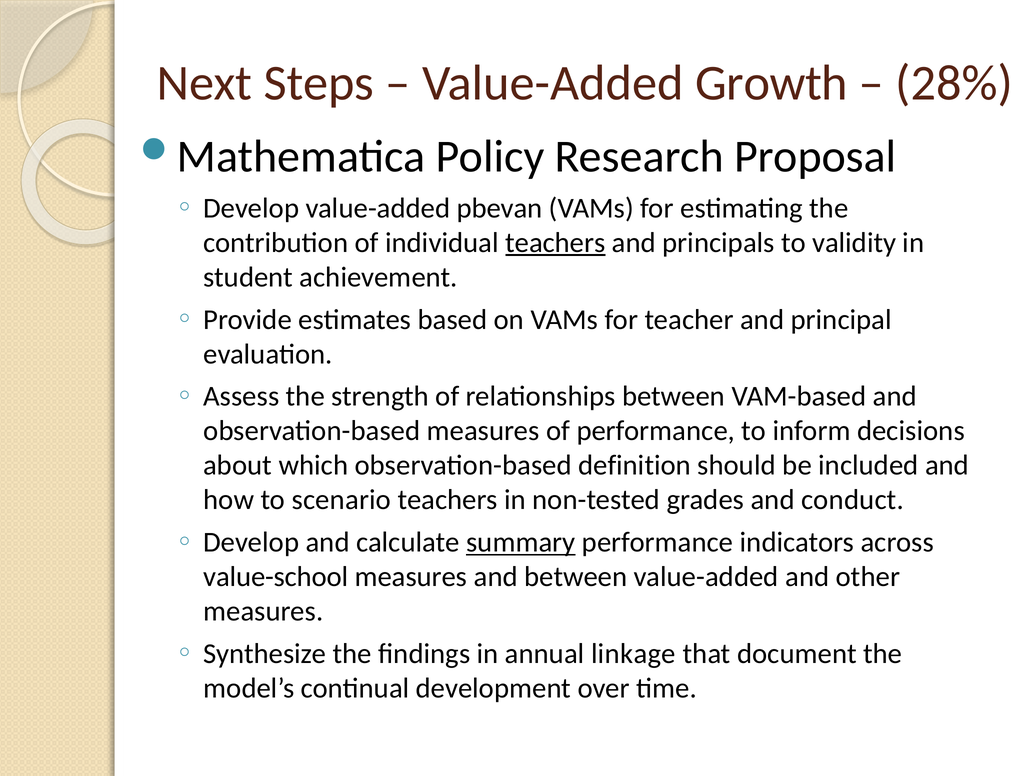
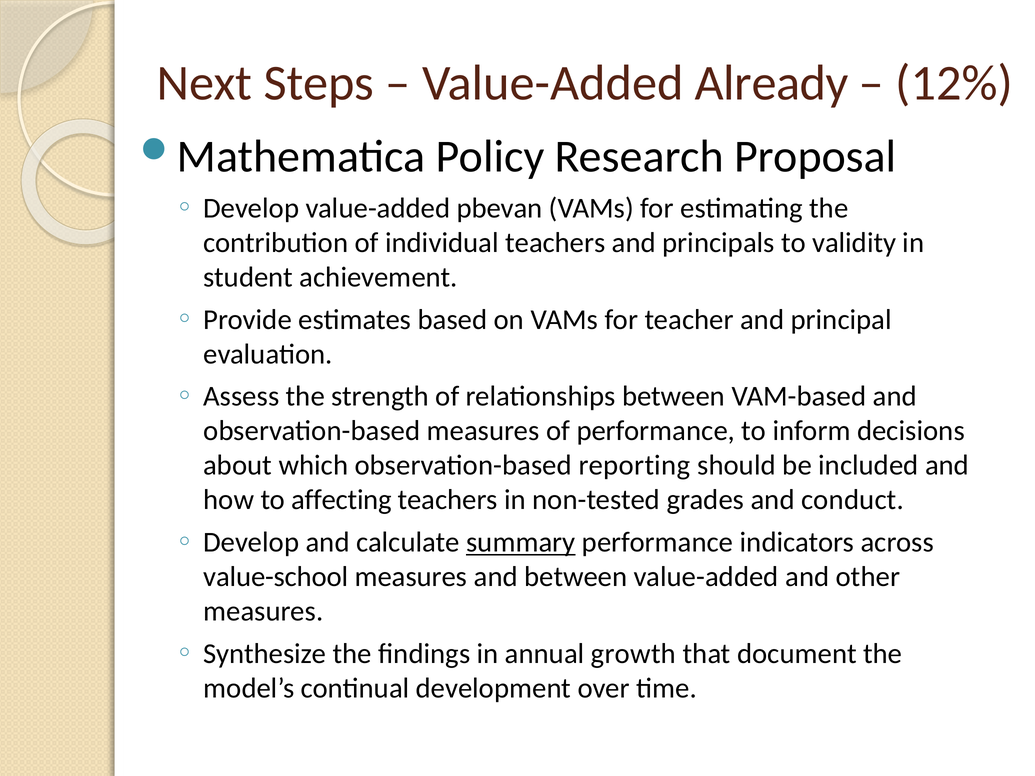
Growth: Growth -> Already
28%: 28% -> 12%
teachers at (555, 243) underline: present -> none
definition: definition -> reporting
scenario: scenario -> affecting
linkage: linkage -> growth
